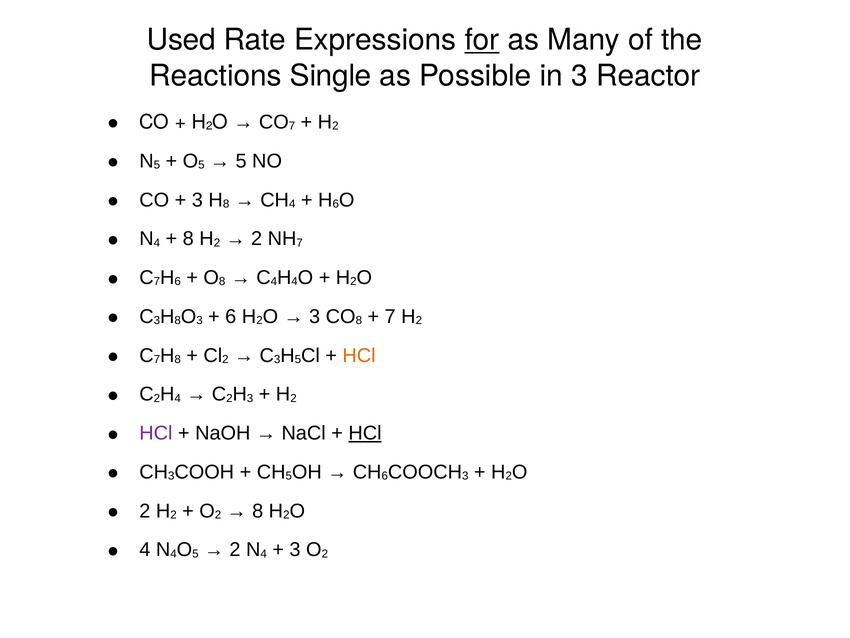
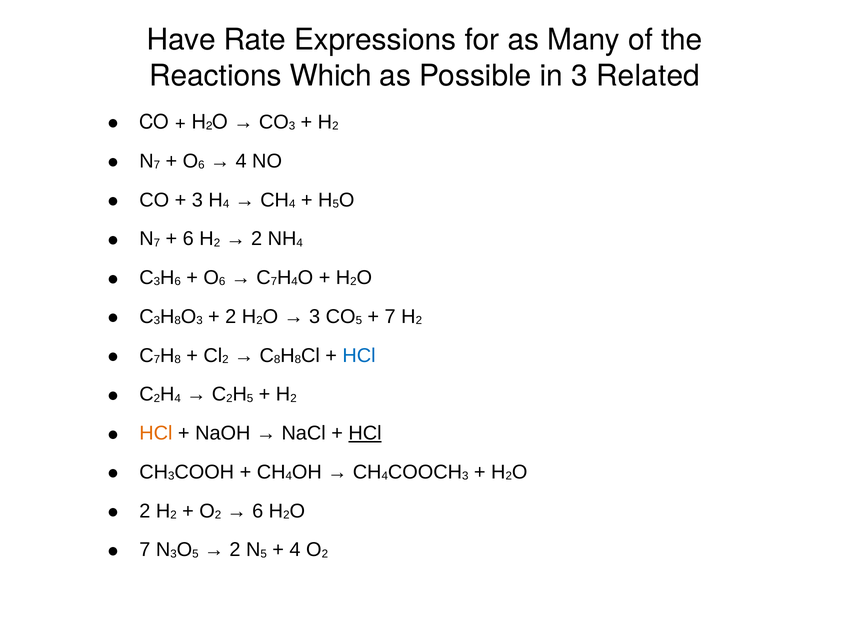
Used: Used -> Have
for underline: present -> none
Single: Single -> Which
Reactor: Reactor -> Related
CO 7: 7 -> 3
5 at (157, 165): 5 -> 7
5 at (201, 165): 5 -> 6
5 at (241, 161): 5 -> 4
8 at (226, 204): 8 -> 4
6 at (336, 204): 6 -> 5
4 at (157, 243): 4 -> 7
8 at (188, 239): 8 -> 6
7 at (300, 243): 7 -> 4
7 at (157, 281): 7 -> 3
8 at (222, 281): 8 -> 6
4 at (274, 281): 4 -> 7
6 at (231, 316): 6 -> 2
CO 8: 8 -> 5
3 at (277, 359): 3 -> 8
5 at (298, 359): 5 -> 8
HCl at (359, 355) colour: orange -> blue
3 at (250, 398): 3 -> 5
HCl at (156, 433) colour: purple -> orange
5 at (289, 476): 5 -> 4
6 at (385, 476): 6 -> 4
8 at (258, 511): 8 -> 6
4 at (145, 549): 4 -> 7
4 at (174, 553): 4 -> 3
4 at (264, 553): 4 -> 5
3 at (295, 549): 3 -> 4
